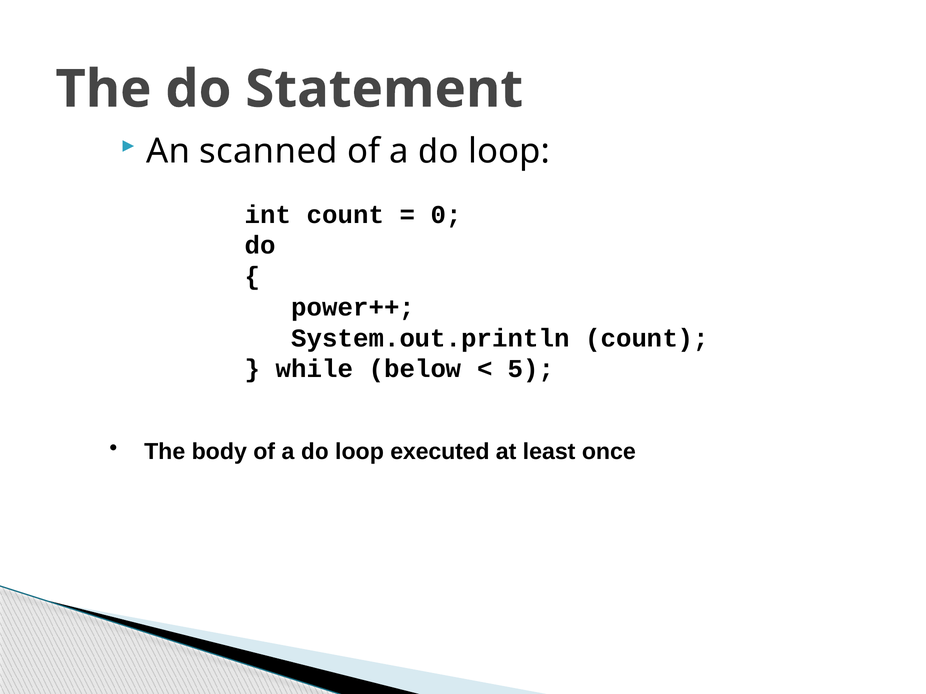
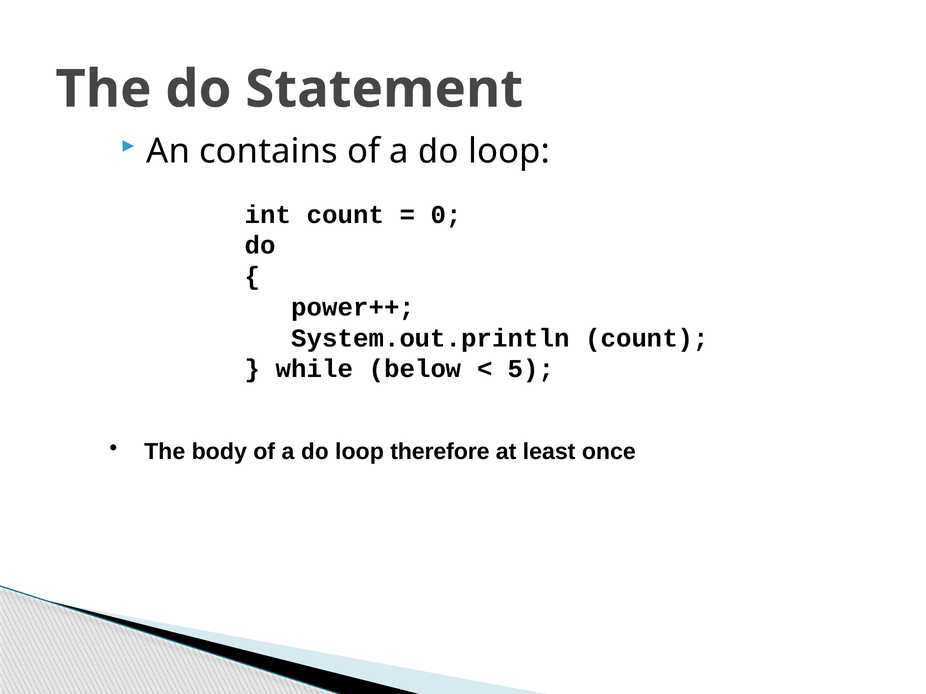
scanned: scanned -> contains
executed: executed -> therefore
